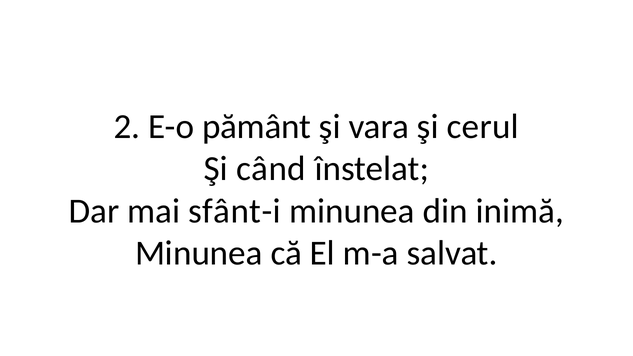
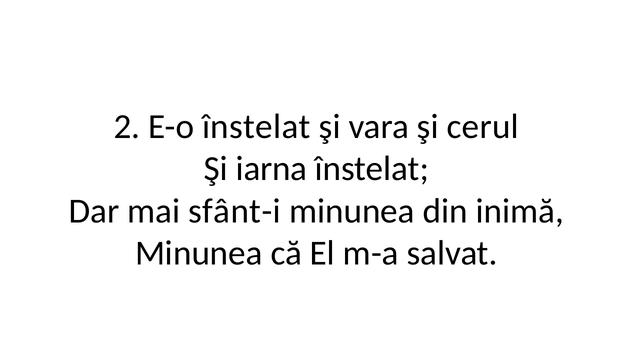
E-o pământ: pământ -> înstelat
când: când -> iarna
